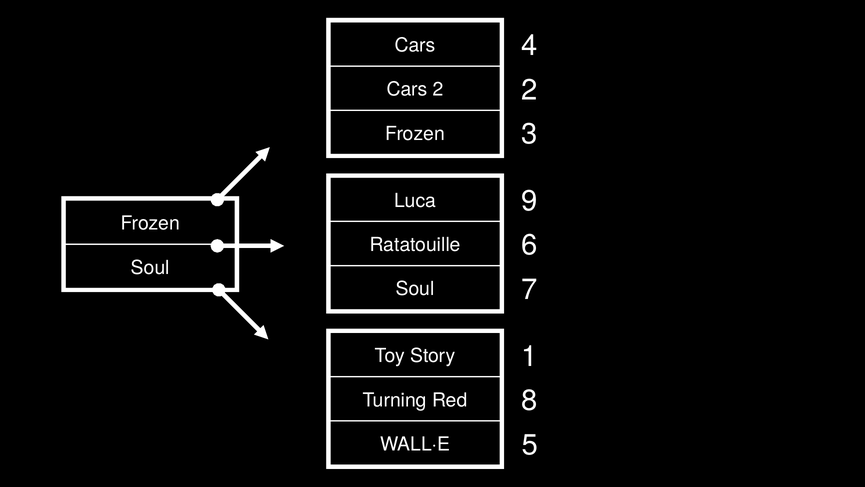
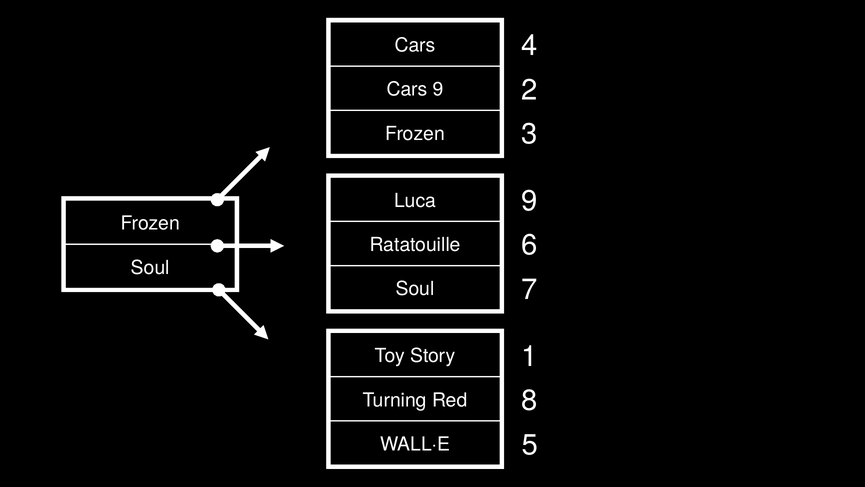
Cars 2: 2 -> 9
